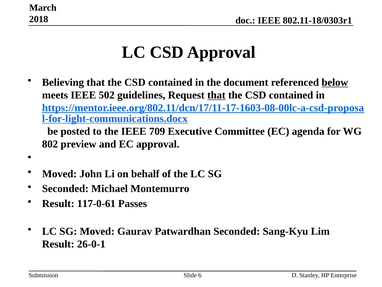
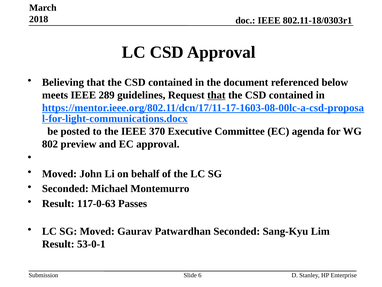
below underline: present -> none
502: 502 -> 289
709: 709 -> 370
117-0-61: 117-0-61 -> 117-0-63
26-0-1: 26-0-1 -> 53-0-1
